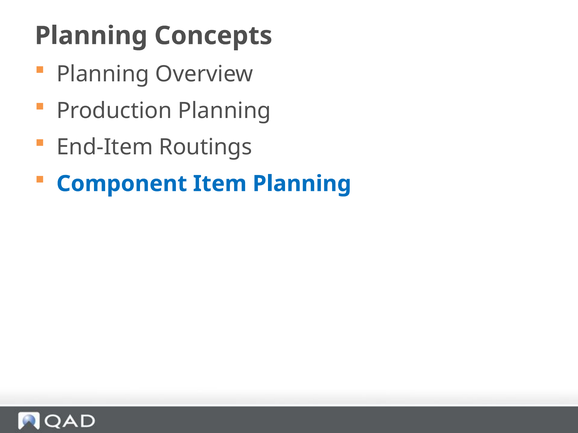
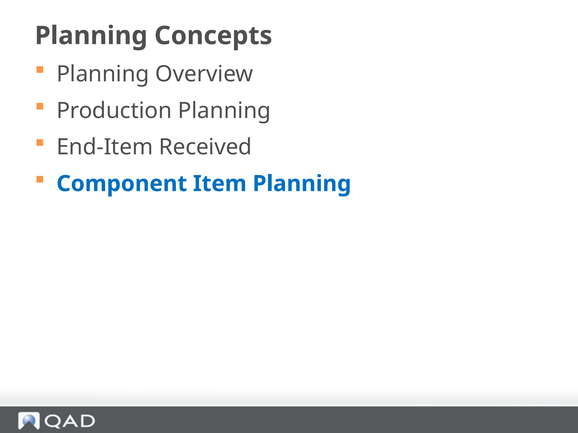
Routings: Routings -> Received
